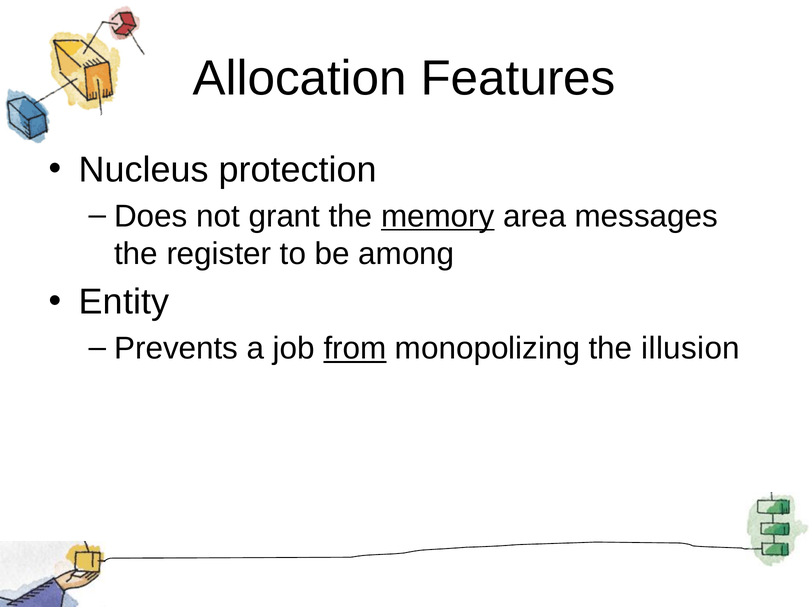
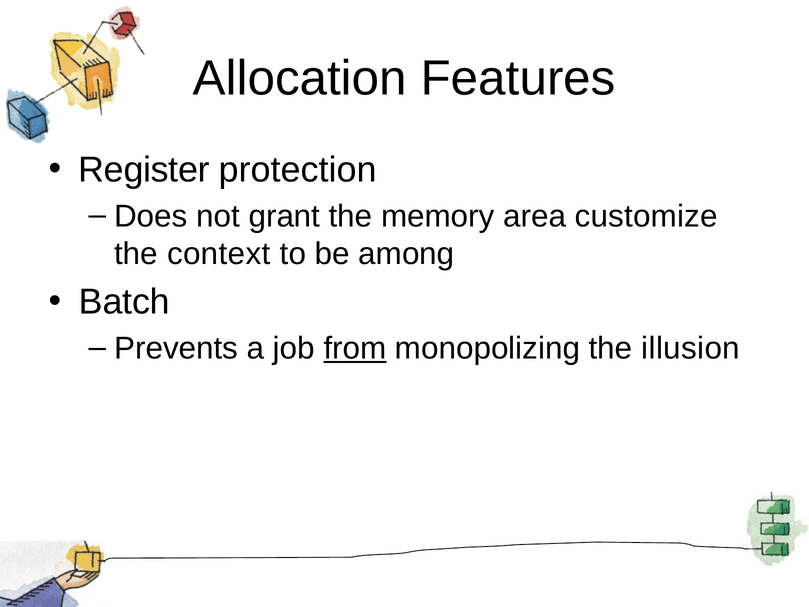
Nucleus: Nucleus -> Register
memory underline: present -> none
messages: messages -> customize
register: register -> context
Entity: Entity -> Batch
